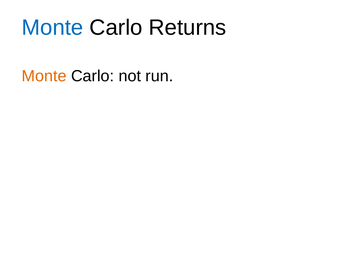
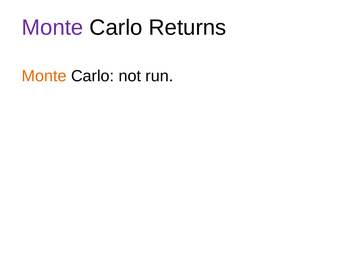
Monte at (53, 28) colour: blue -> purple
